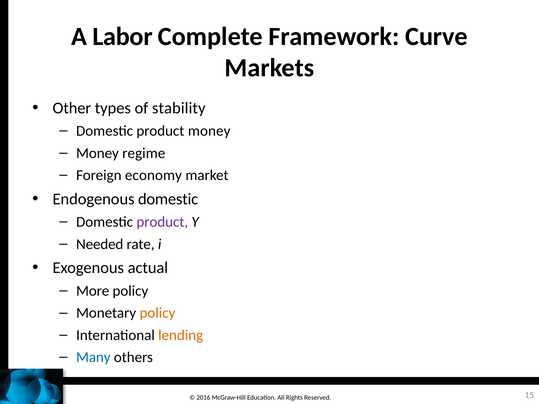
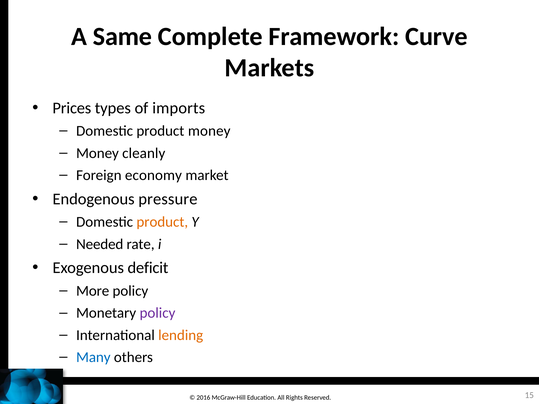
Labor: Labor -> Same
Other: Other -> Prices
stability: stability -> imports
regime: regime -> cleanly
Endogenous domestic: domestic -> pressure
product at (162, 222) colour: purple -> orange
actual: actual -> deficit
policy at (157, 313) colour: orange -> purple
